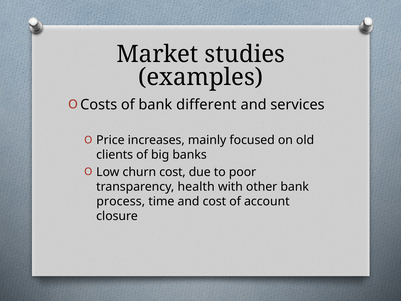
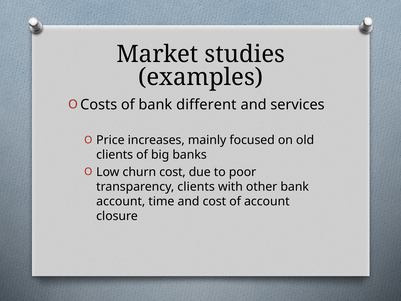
transparency health: health -> clients
process at (121, 201): process -> account
